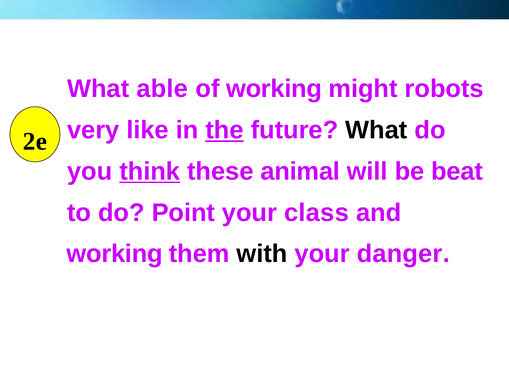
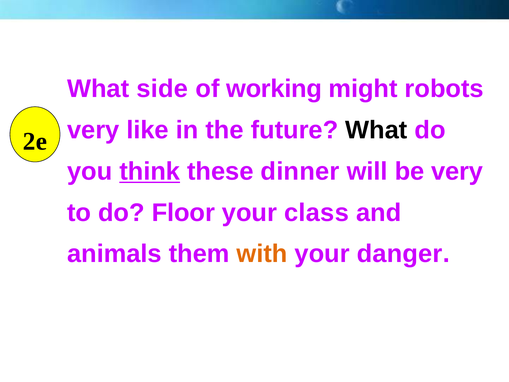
able: able -> side
the underline: present -> none
animal: animal -> dinner
be beat: beat -> very
Point: Point -> Floor
working at (115, 254): working -> animals
with colour: black -> orange
